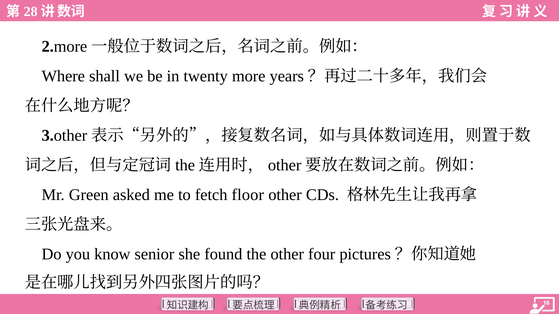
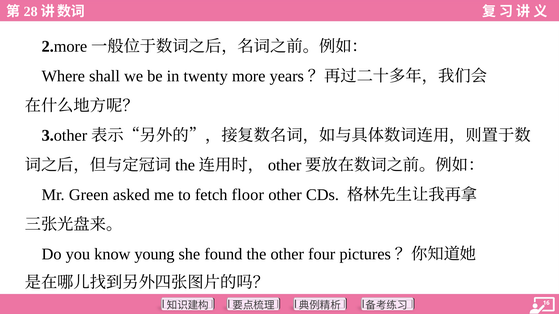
senior: senior -> young
